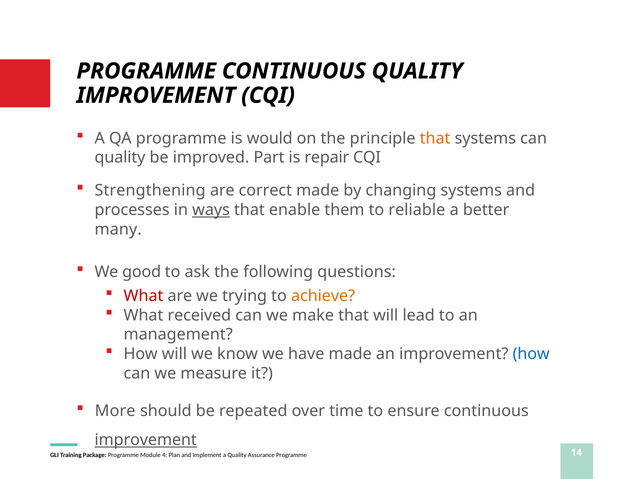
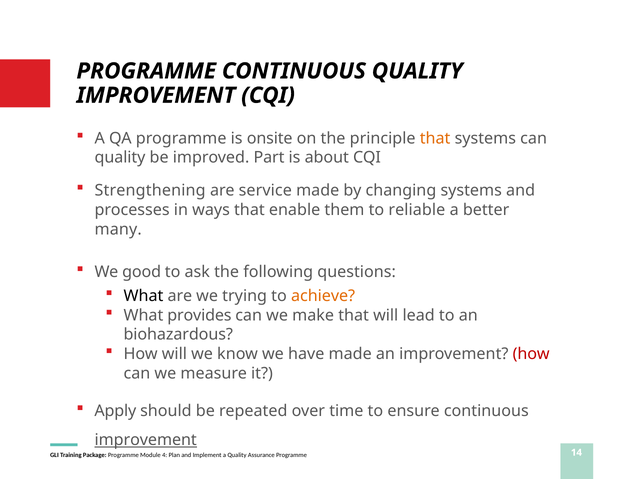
would: would -> onsite
repair: repair -> about
correct: correct -> service
ways underline: present -> none
What at (143, 296) colour: red -> black
received: received -> provides
management: management -> biohazardous
how at (531, 354) colour: blue -> red
More: More -> Apply
